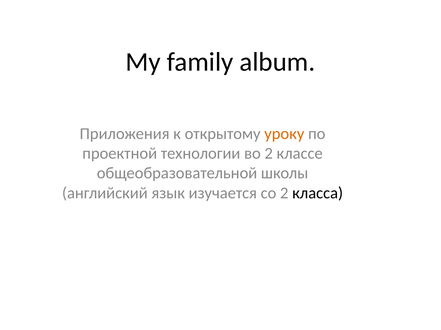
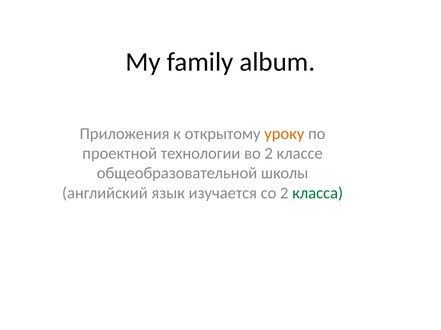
класса colour: black -> green
